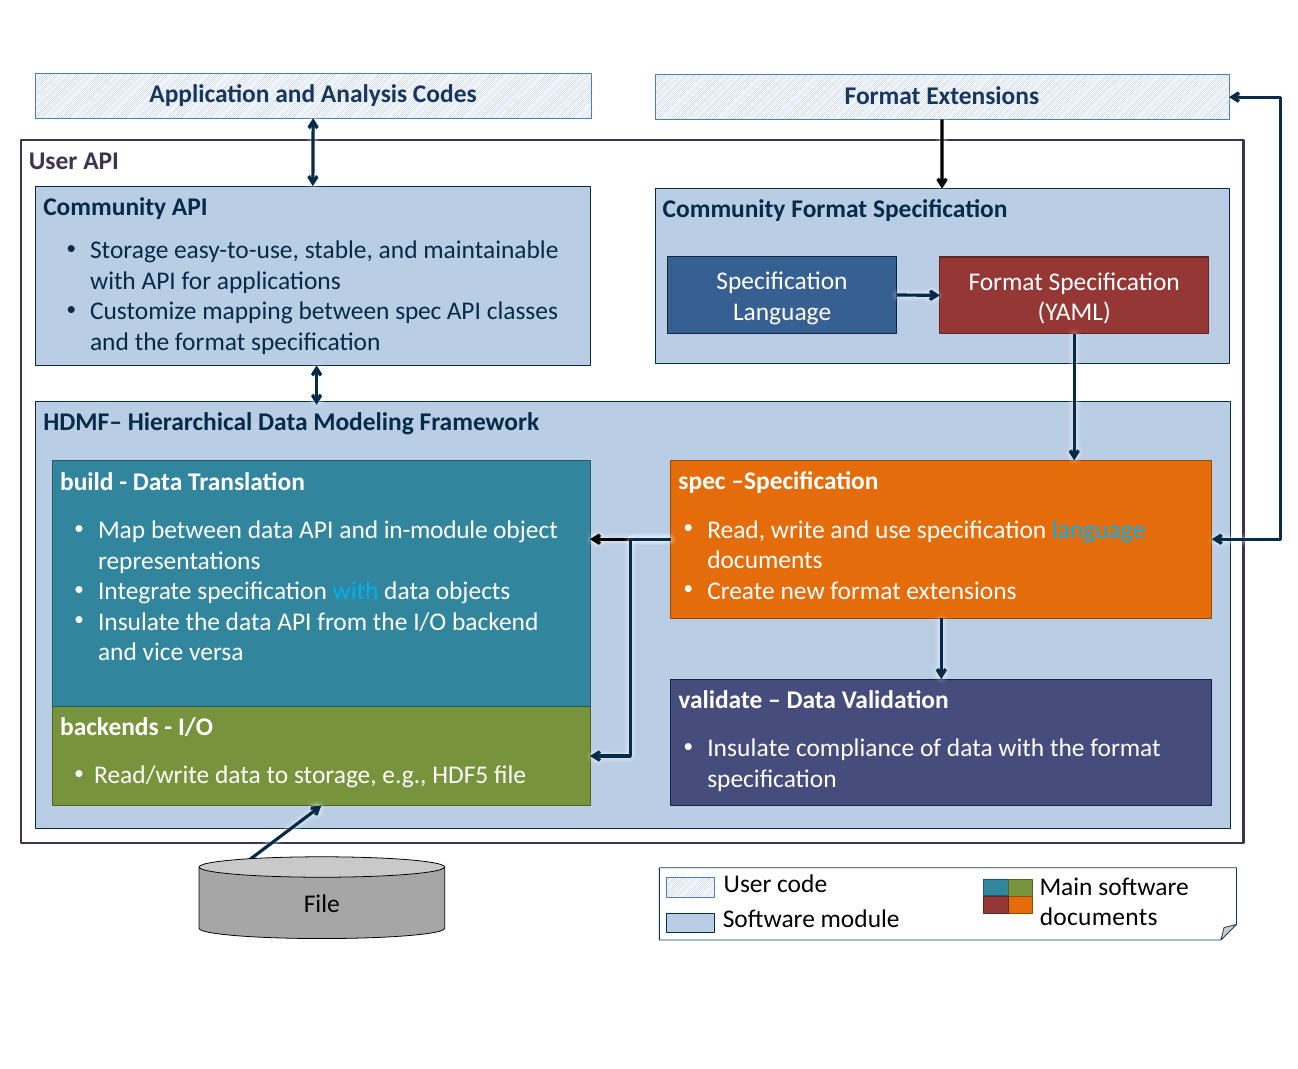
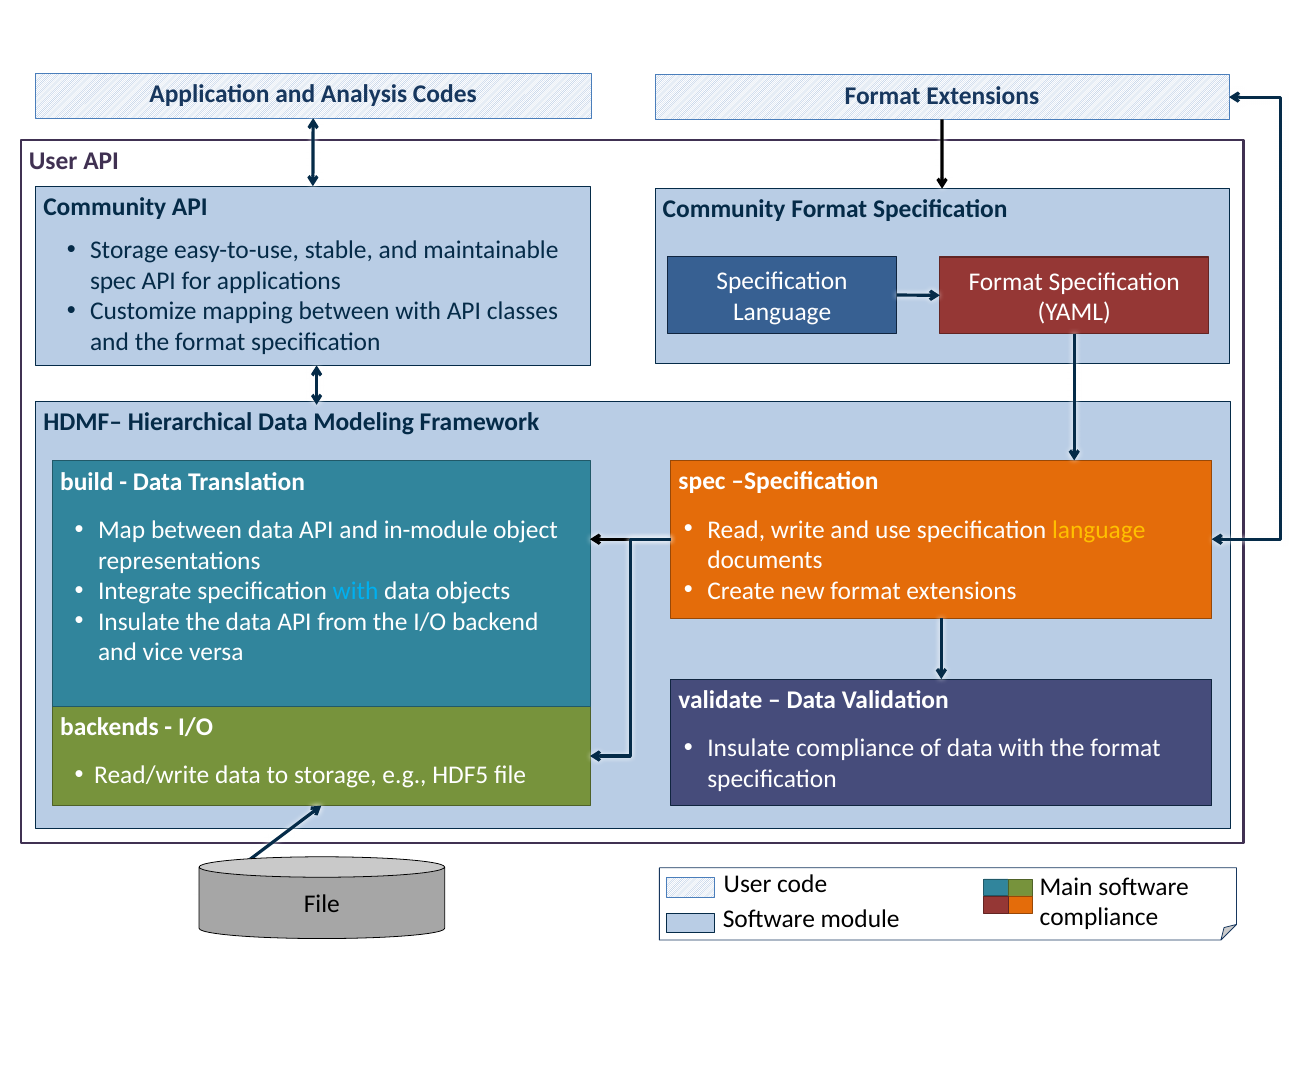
with at (113, 281): with -> spec
between spec: spec -> with
language at (1099, 530) colour: light blue -> yellow
documents at (1099, 917): documents -> compliance
